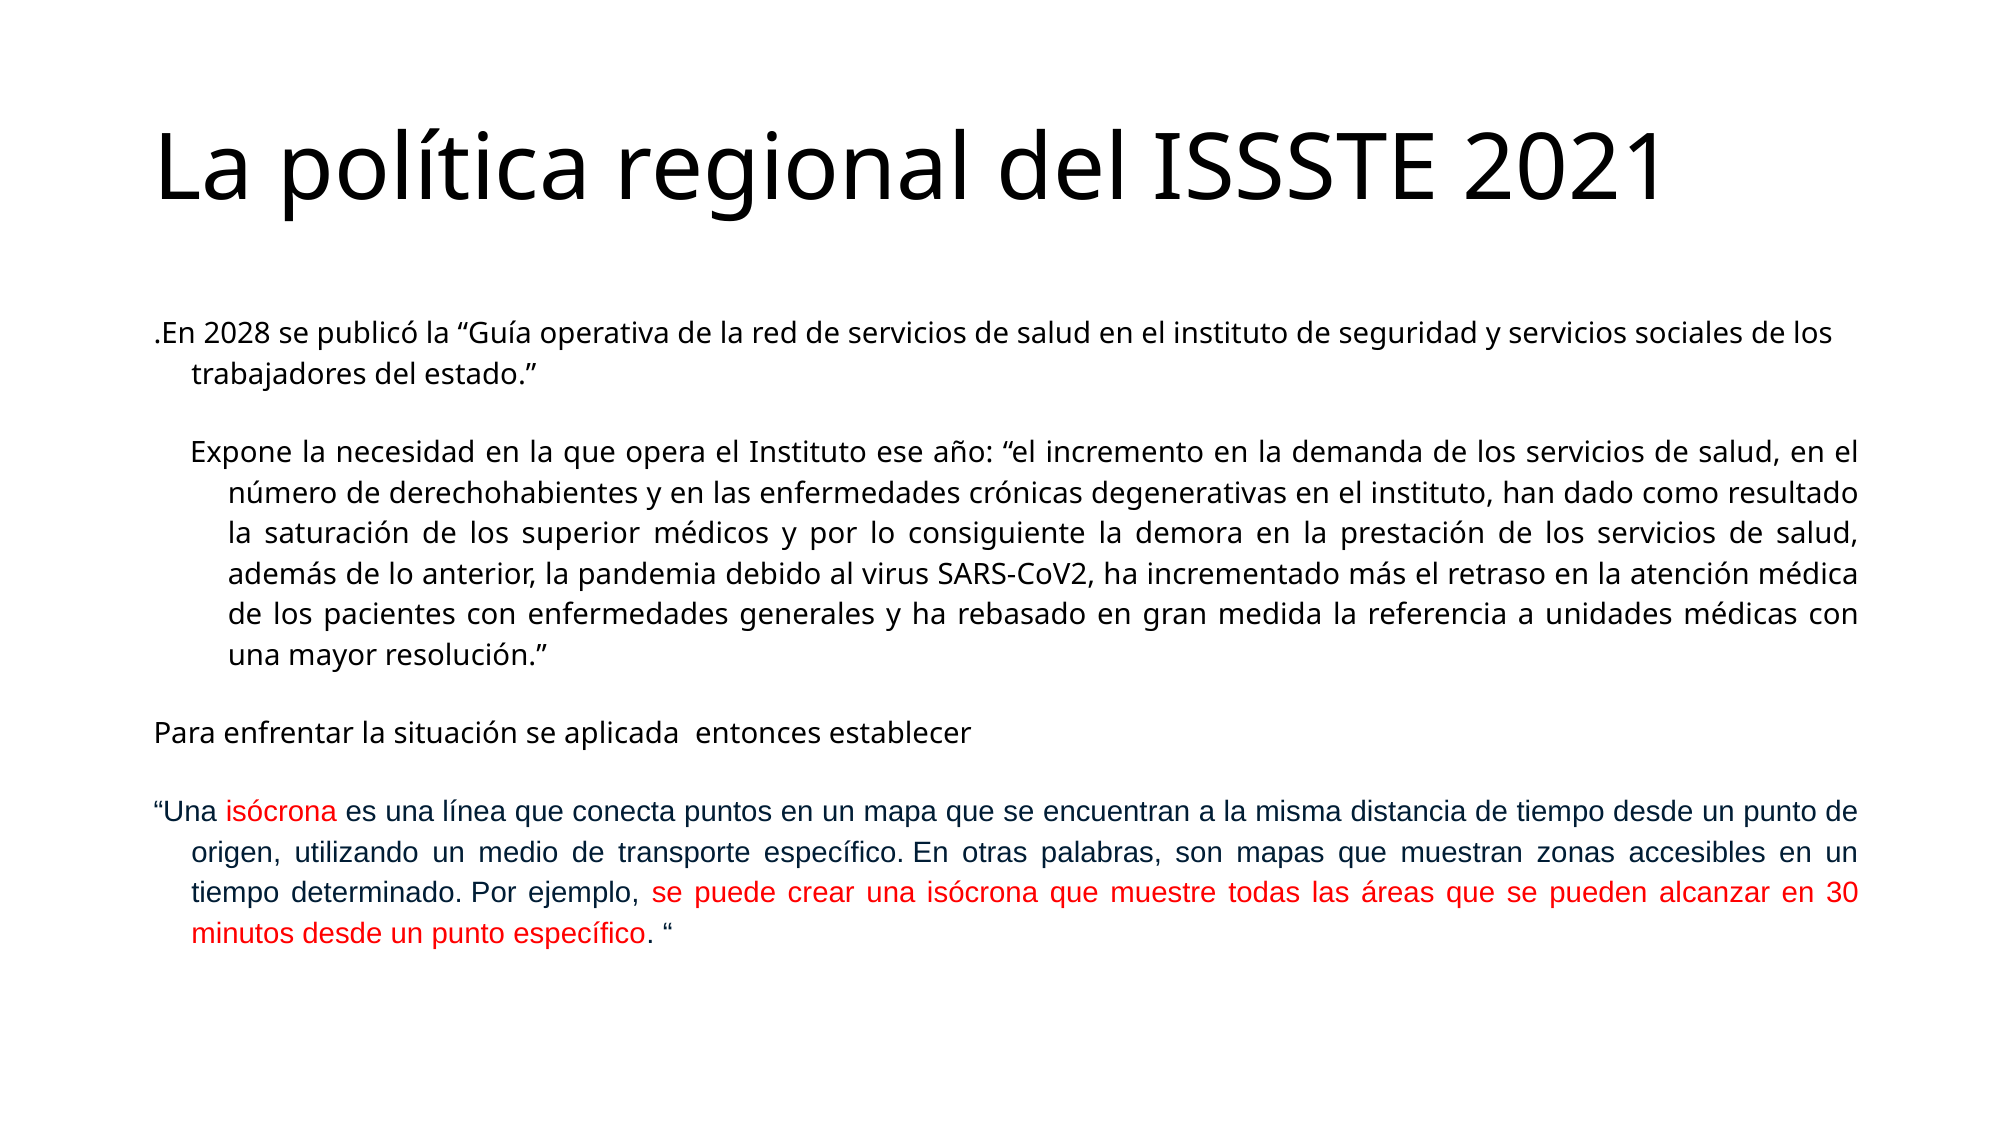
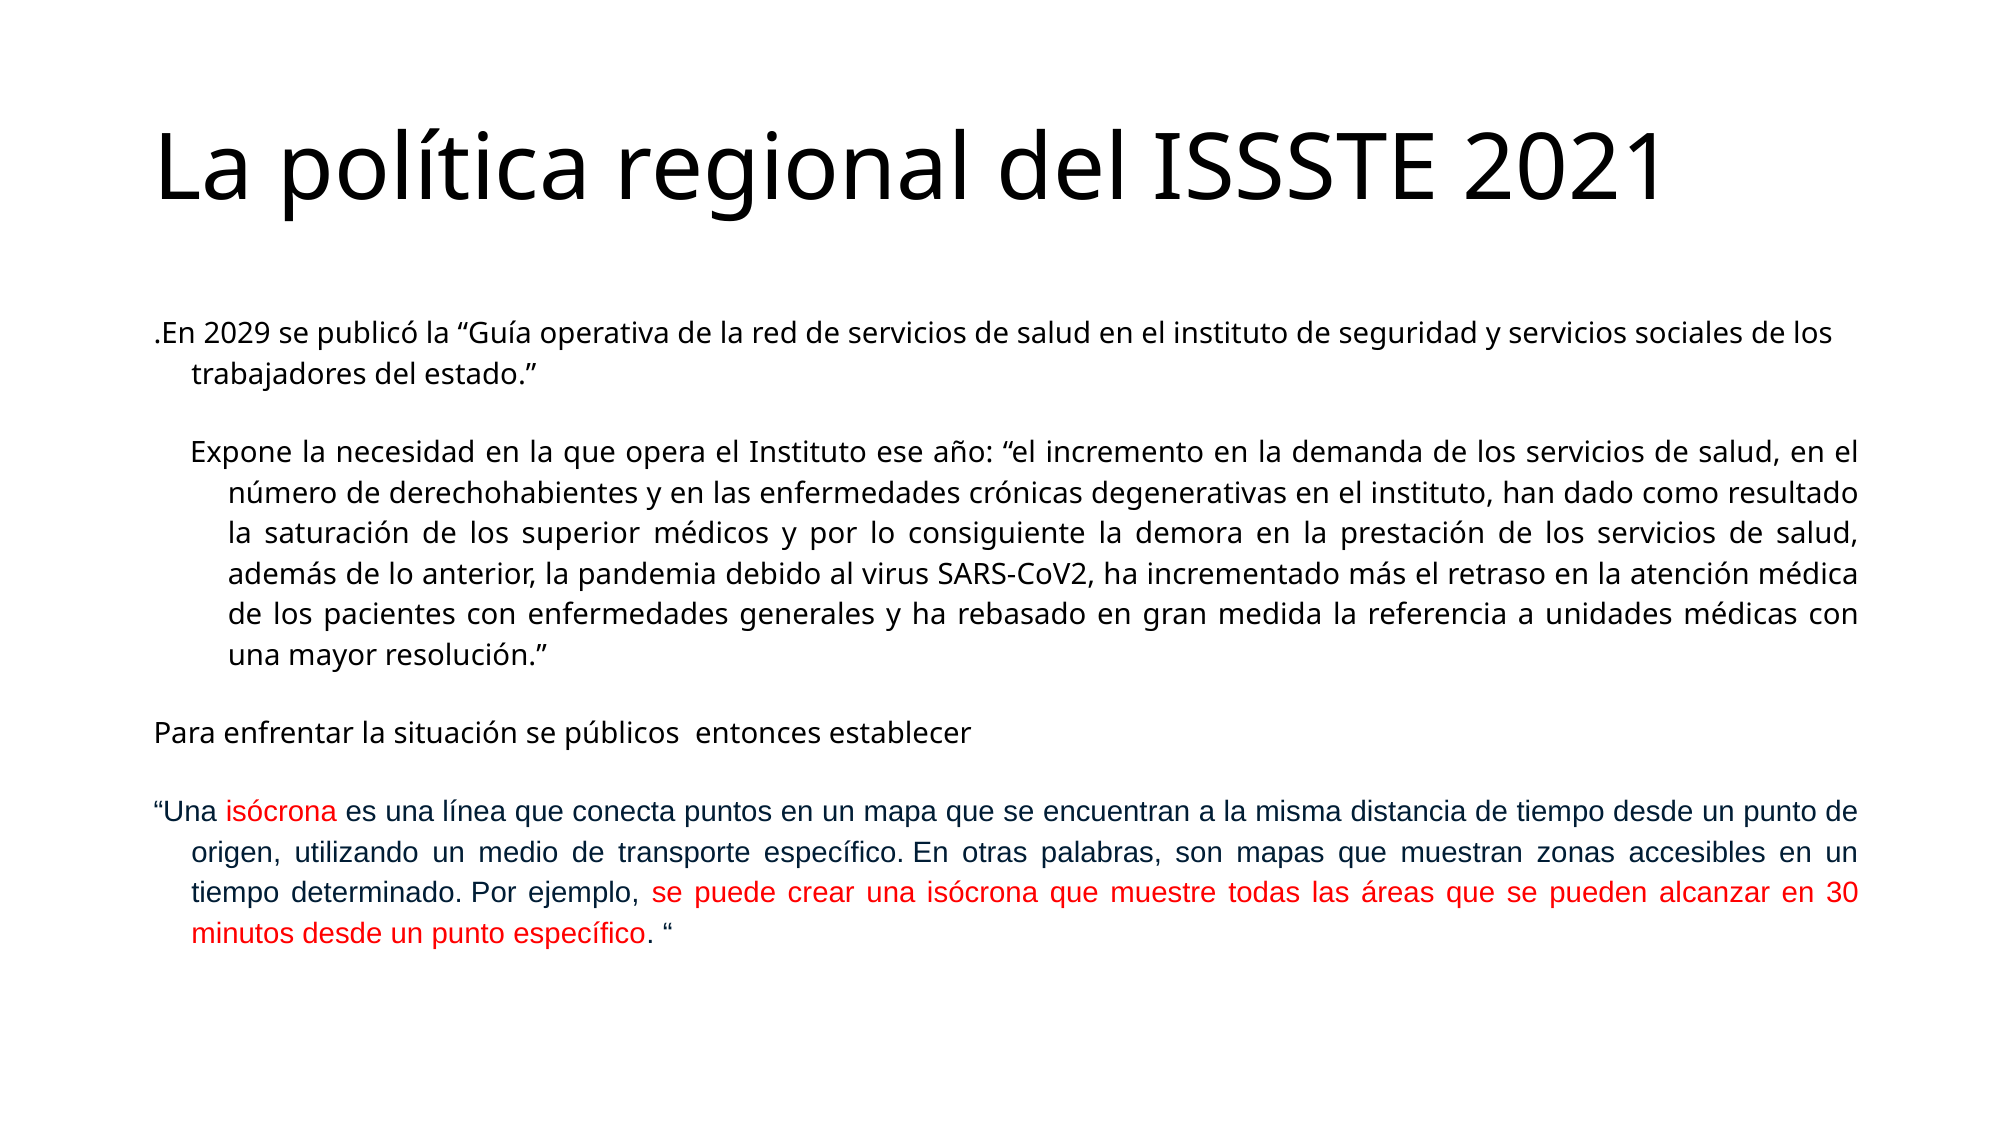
2028: 2028 -> 2029
aplicada: aplicada -> públicos
